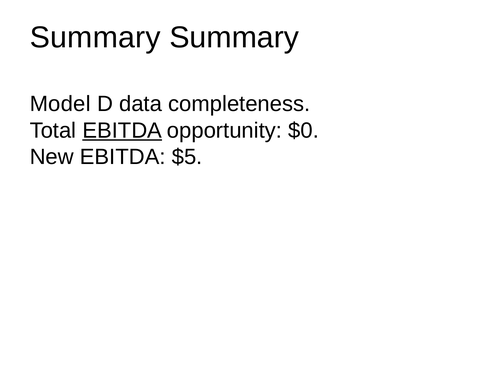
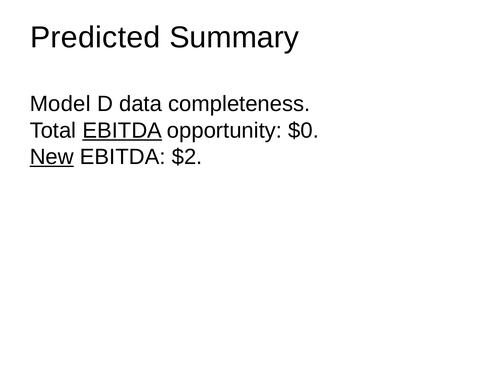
Summary at (95, 38): Summary -> Predicted
New underline: none -> present
$5: $5 -> $2
